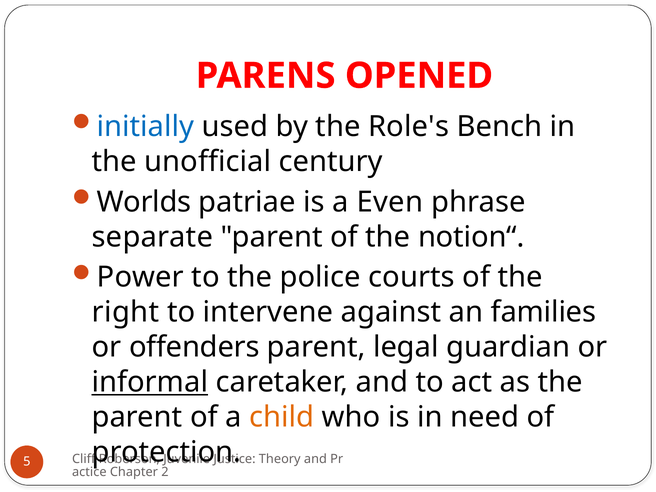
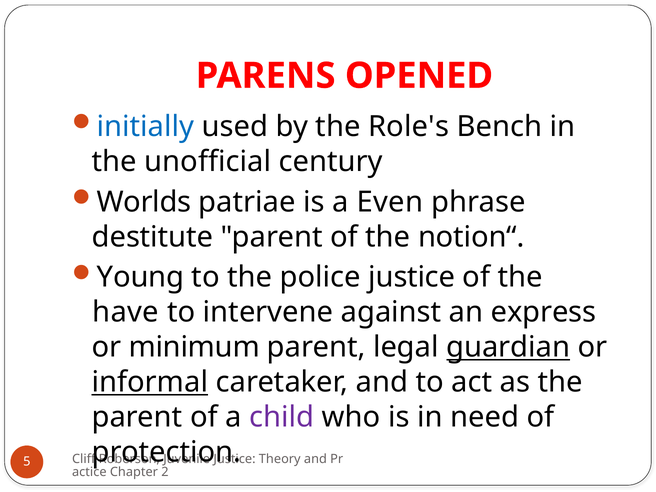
separate: separate -> destitute
Power: Power -> Young
police courts: courts -> justice
right: right -> have
families: families -> express
offenders: offenders -> minimum
guardian underline: none -> present
child colour: orange -> purple
